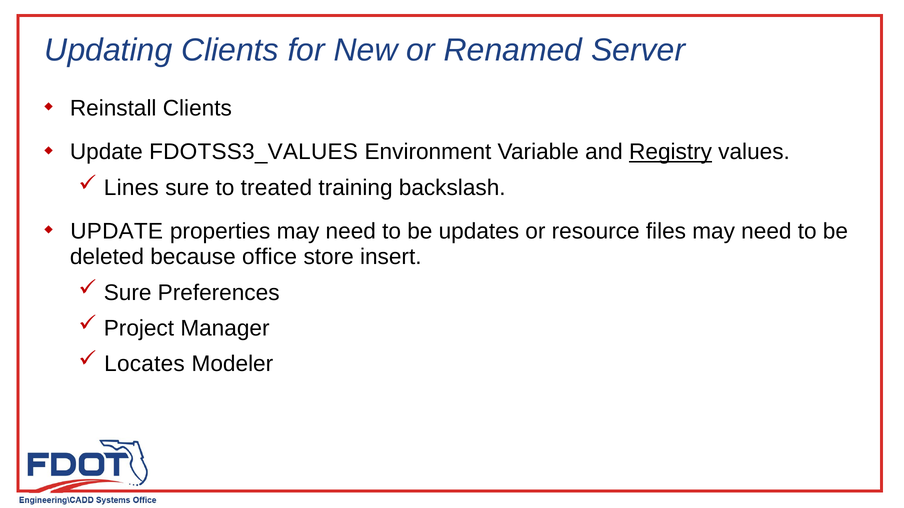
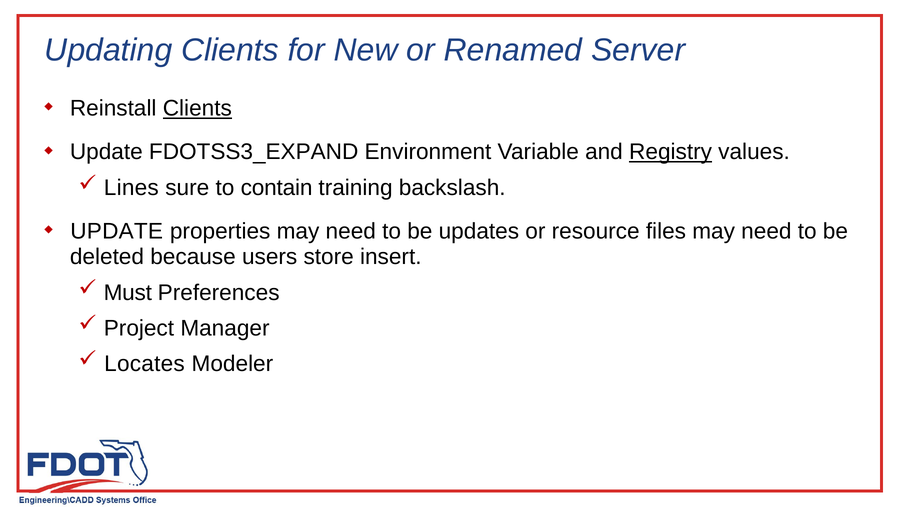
Clients at (197, 109) underline: none -> present
FDOTSS3_VALUES: FDOTSS3_VALUES -> FDOTSS3_EXPAND
treated: treated -> contain
office: office -> users
Sure at (128, 293): Sure -> Must
